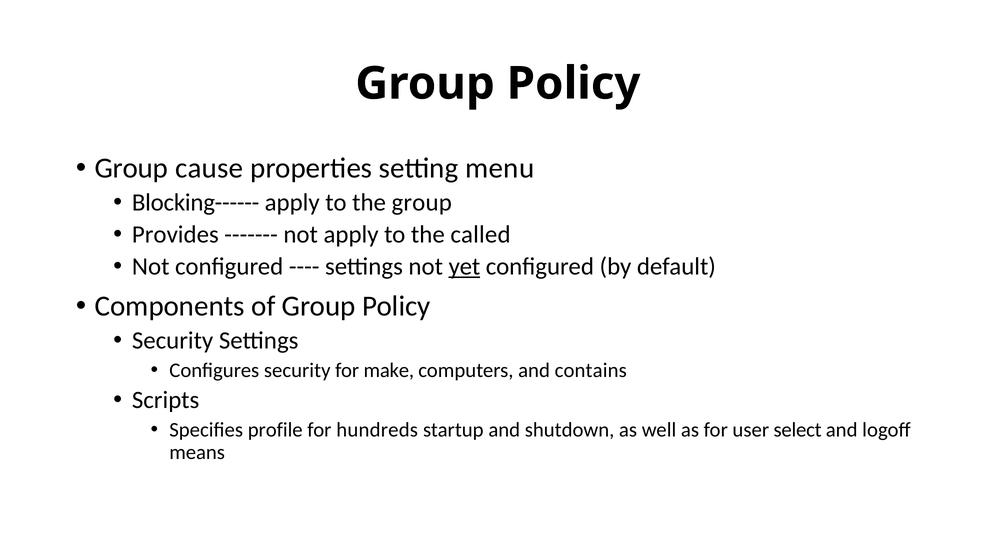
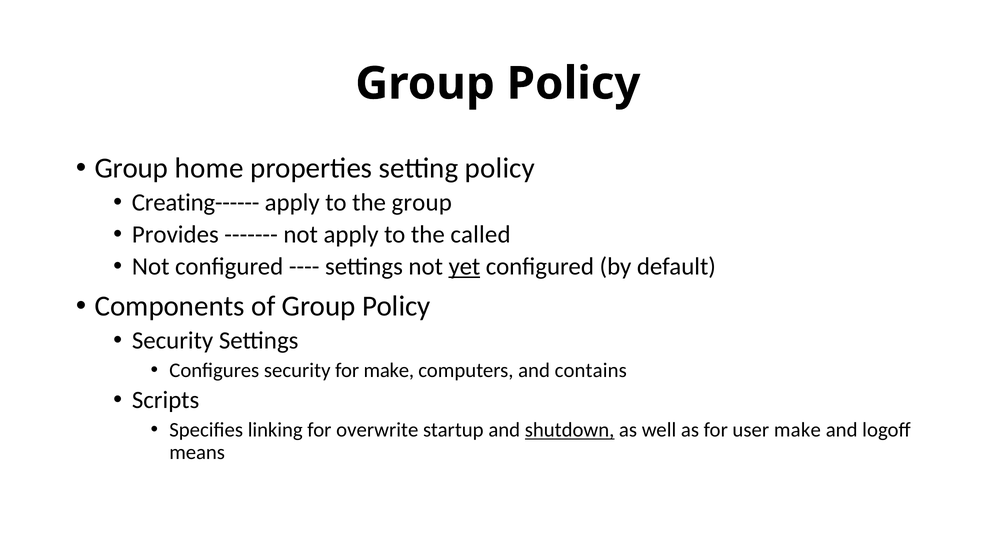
cause: cause -> home
setting menu: menu -> policy
Blocking------: Blocking------ -> Creating------
profile: profile -> linking
hundreds: hundreds -> overwrite
shutdown underline: none -> present
user select: select -> make
